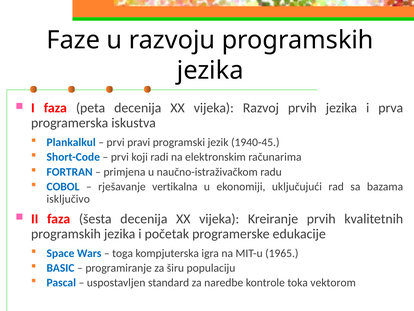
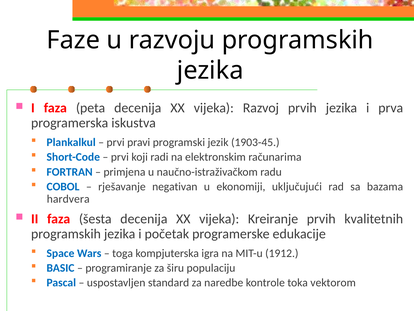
1940-45: 1940-45 -> 1903-45
vertikalna: vertikalna -> negativan
isključivo: isključivo -> hardvera
1965: 1965 -> 1912
